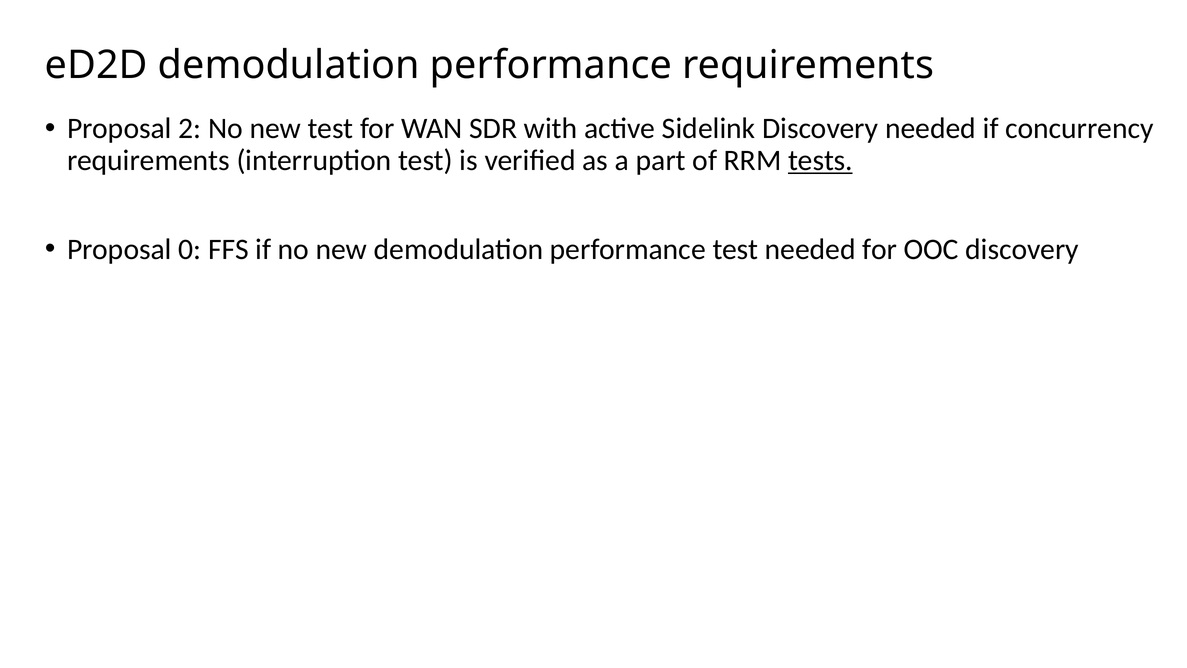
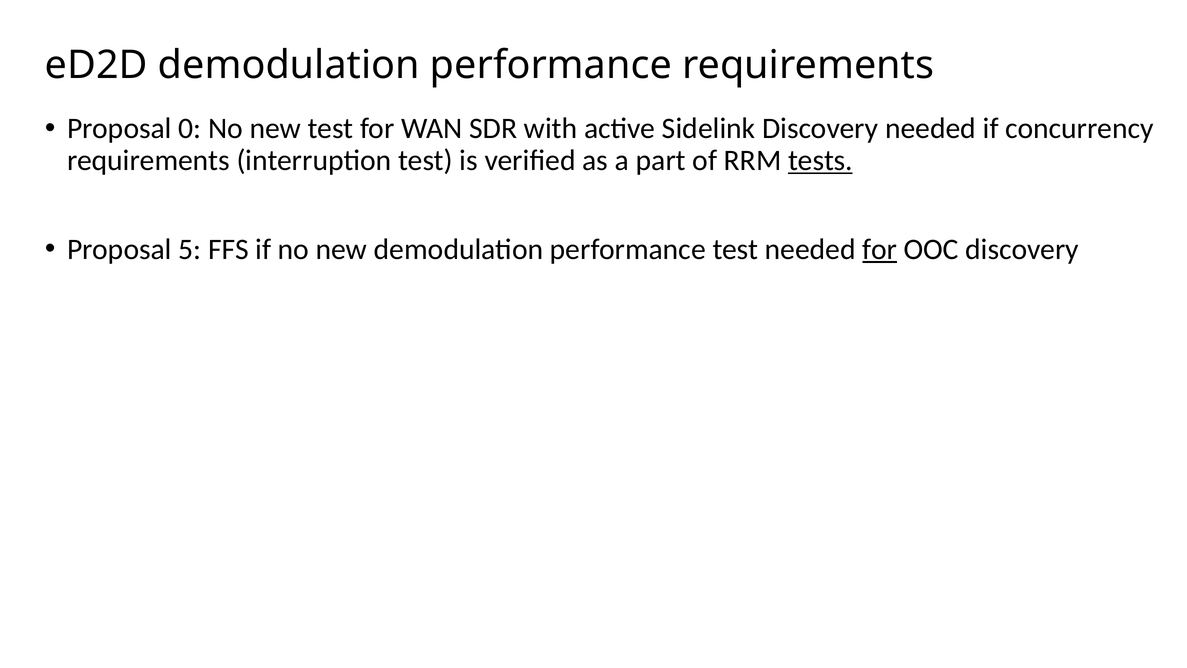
2: 2 -> 0
0: 0 -> 5
for at (880, 249) underline: none -> present
